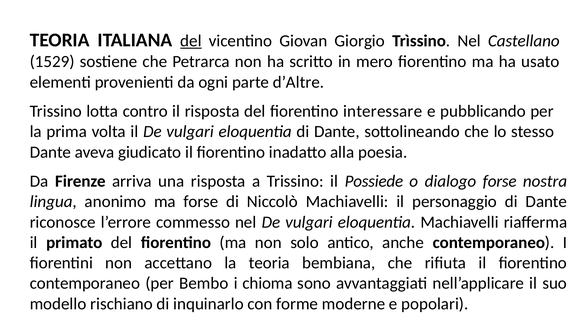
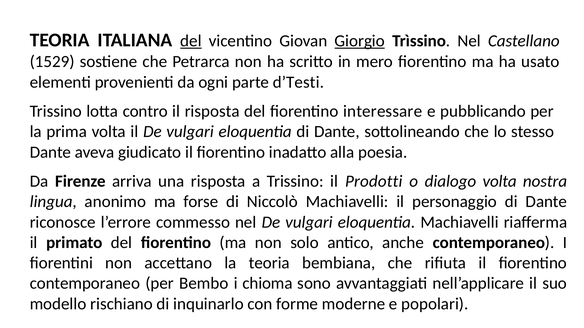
Giorgio underline: none -> present
d’Altre: d’Altre -> d’Testi
Possiede: Possiede -> Prodotti
dialogo forse: forse -> volta
